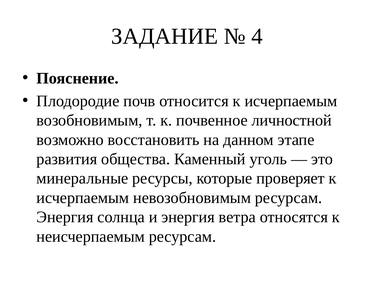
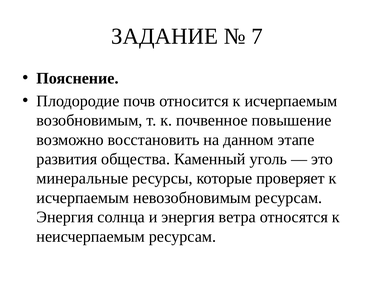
4: 4 -> 7
личностной: личностной -> повышение
